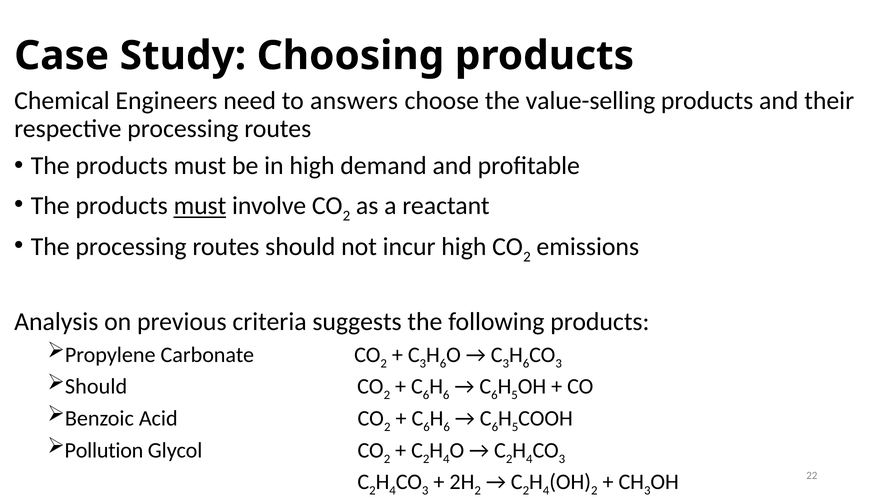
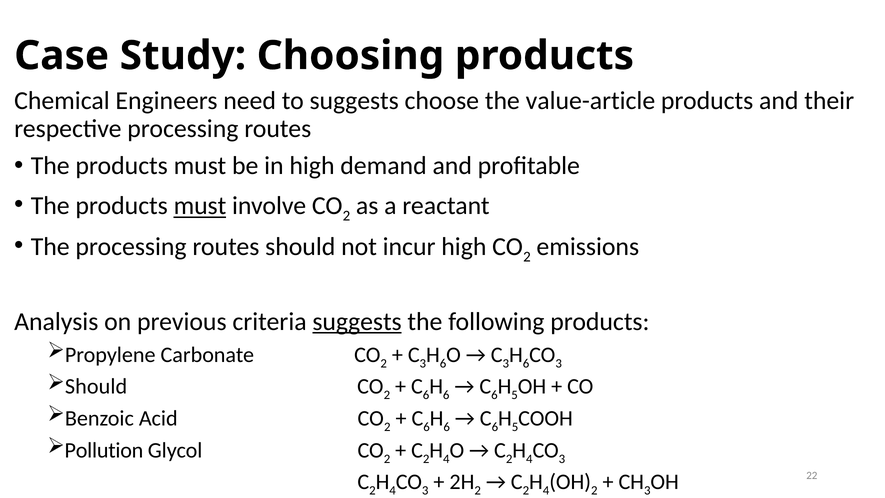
to answers: answers -> suggests
value-selling: value-selling -> value-article
suggests at (357, 322) underline: none -> present
